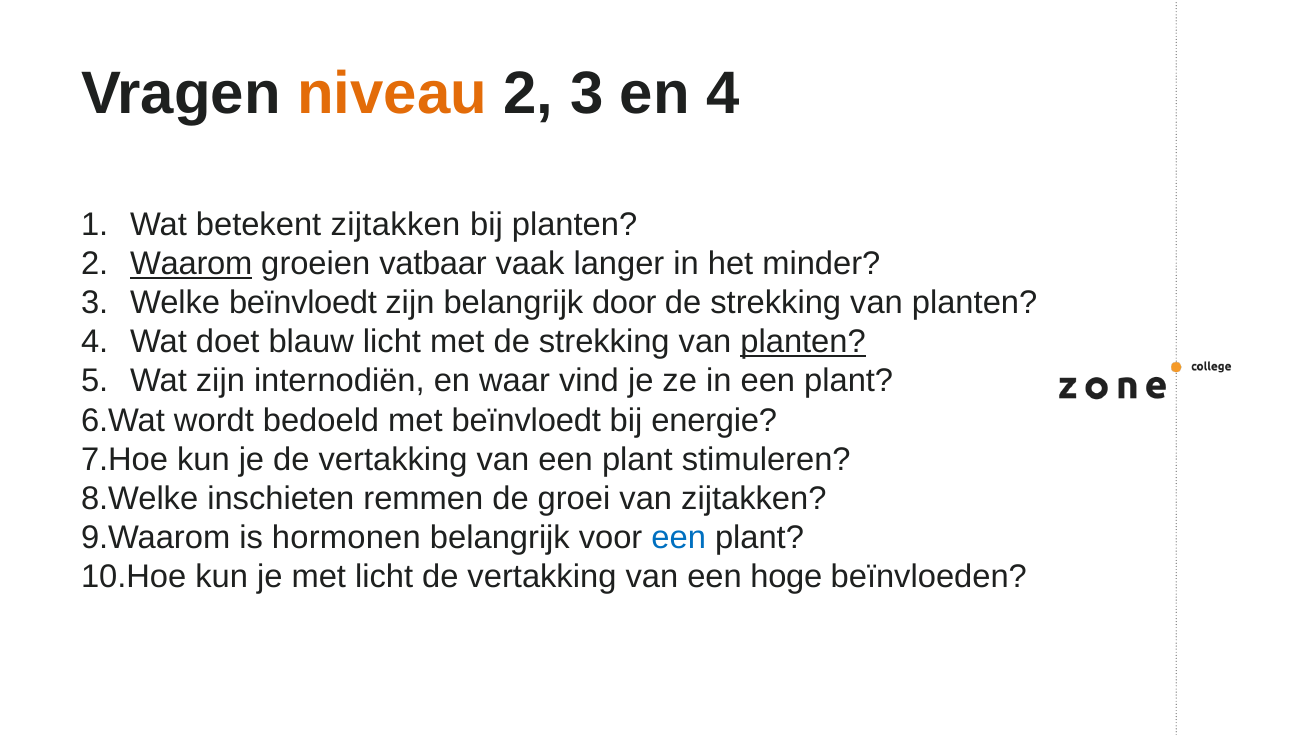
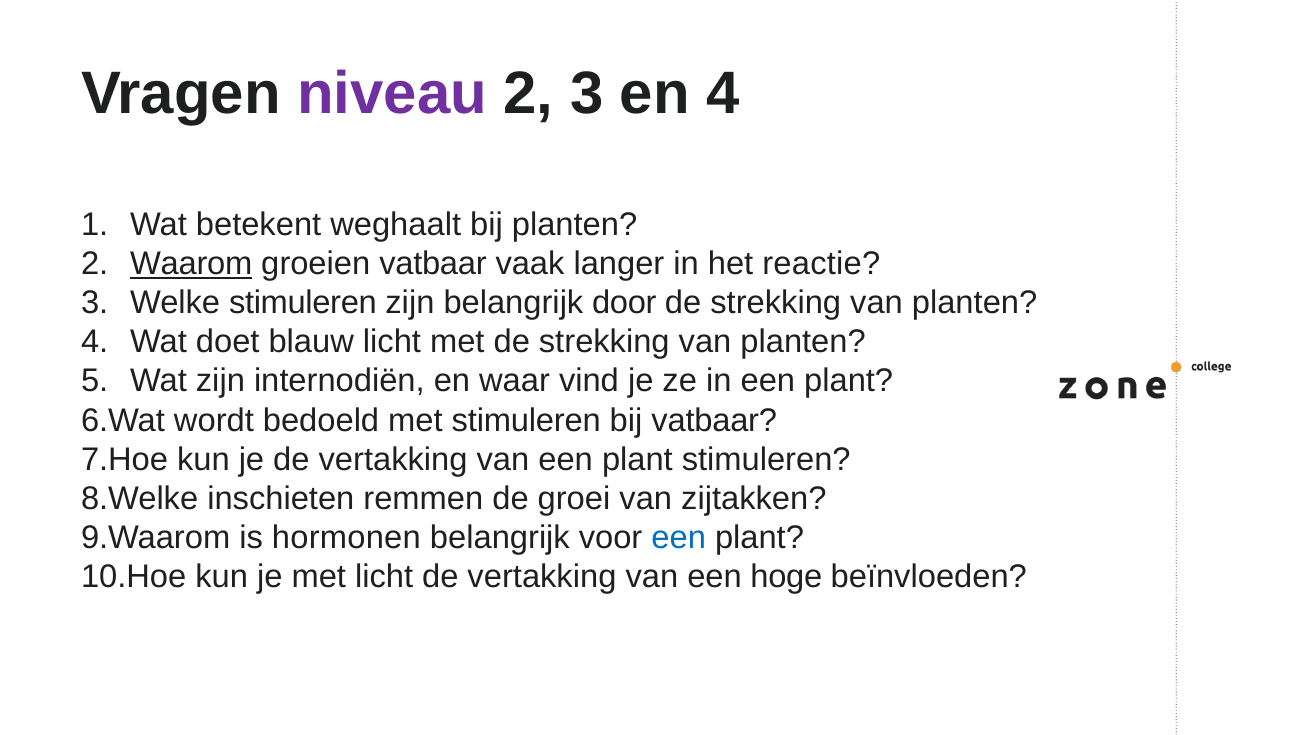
niveau colour: orange -> purple
betekent zijtakken: zijtakken -> weghaalt
minder: minder -> reactie
Welke beïnvloedt: beïnvloedt -> stimuleren
planten at (803, 342) underline: present -> none
met beïnvloedt: beïnvloedt -> stimuleren
bij energie: energie -> vatbaar
